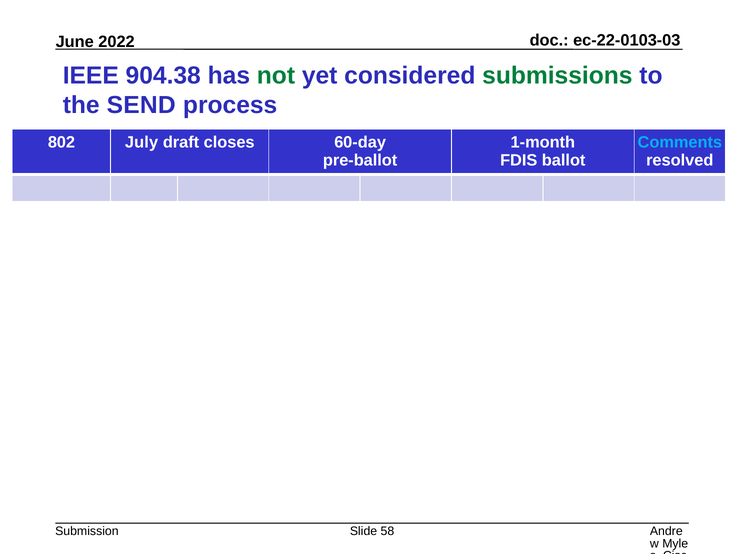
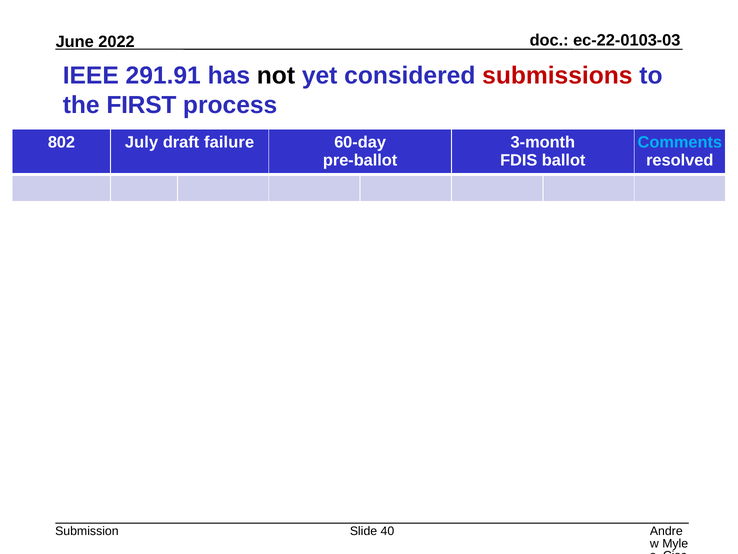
904.38: 904.38 -> 291.91
not colour: green -> black
submissions colour: green -> red
SEND: SEND -> FIRST
closes: closes -> failure
1-month: 1-month -> 3-month
58: 58 -> 40
